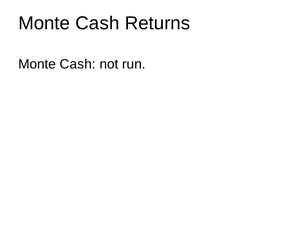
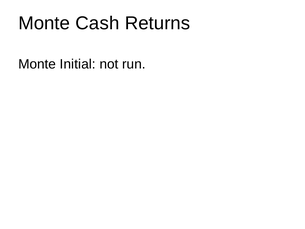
Cash at (78, 64): Cash -> Initial
